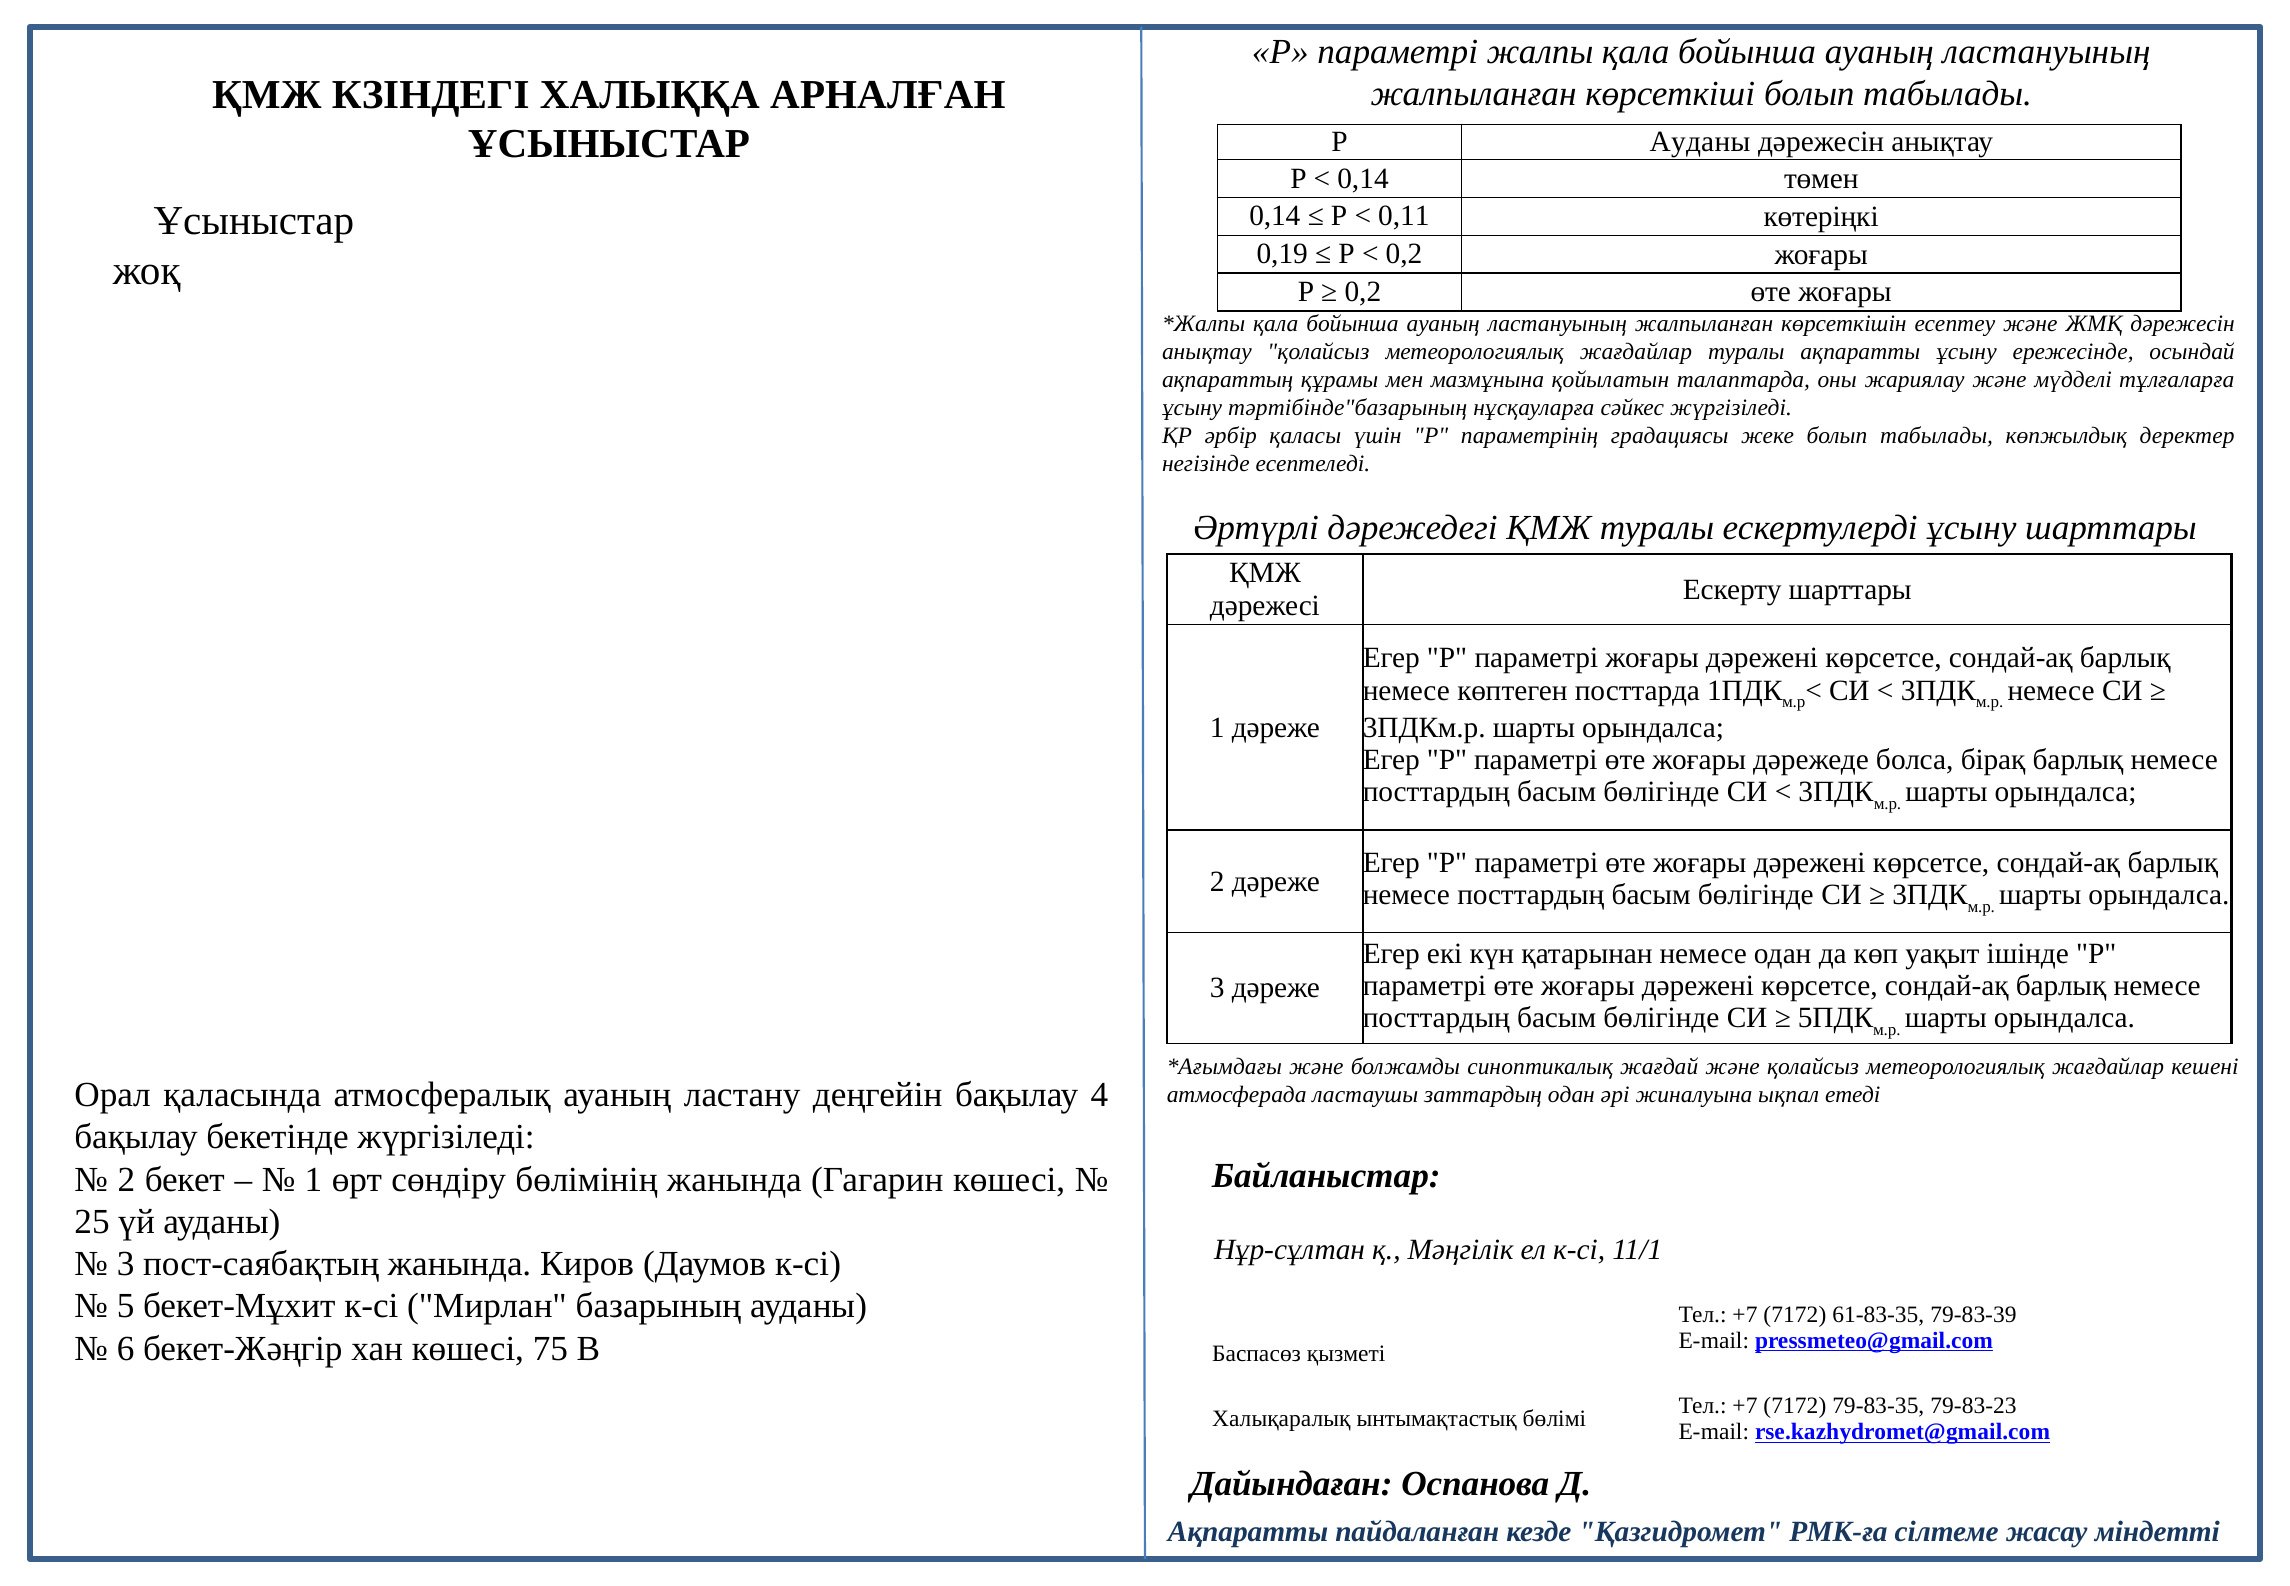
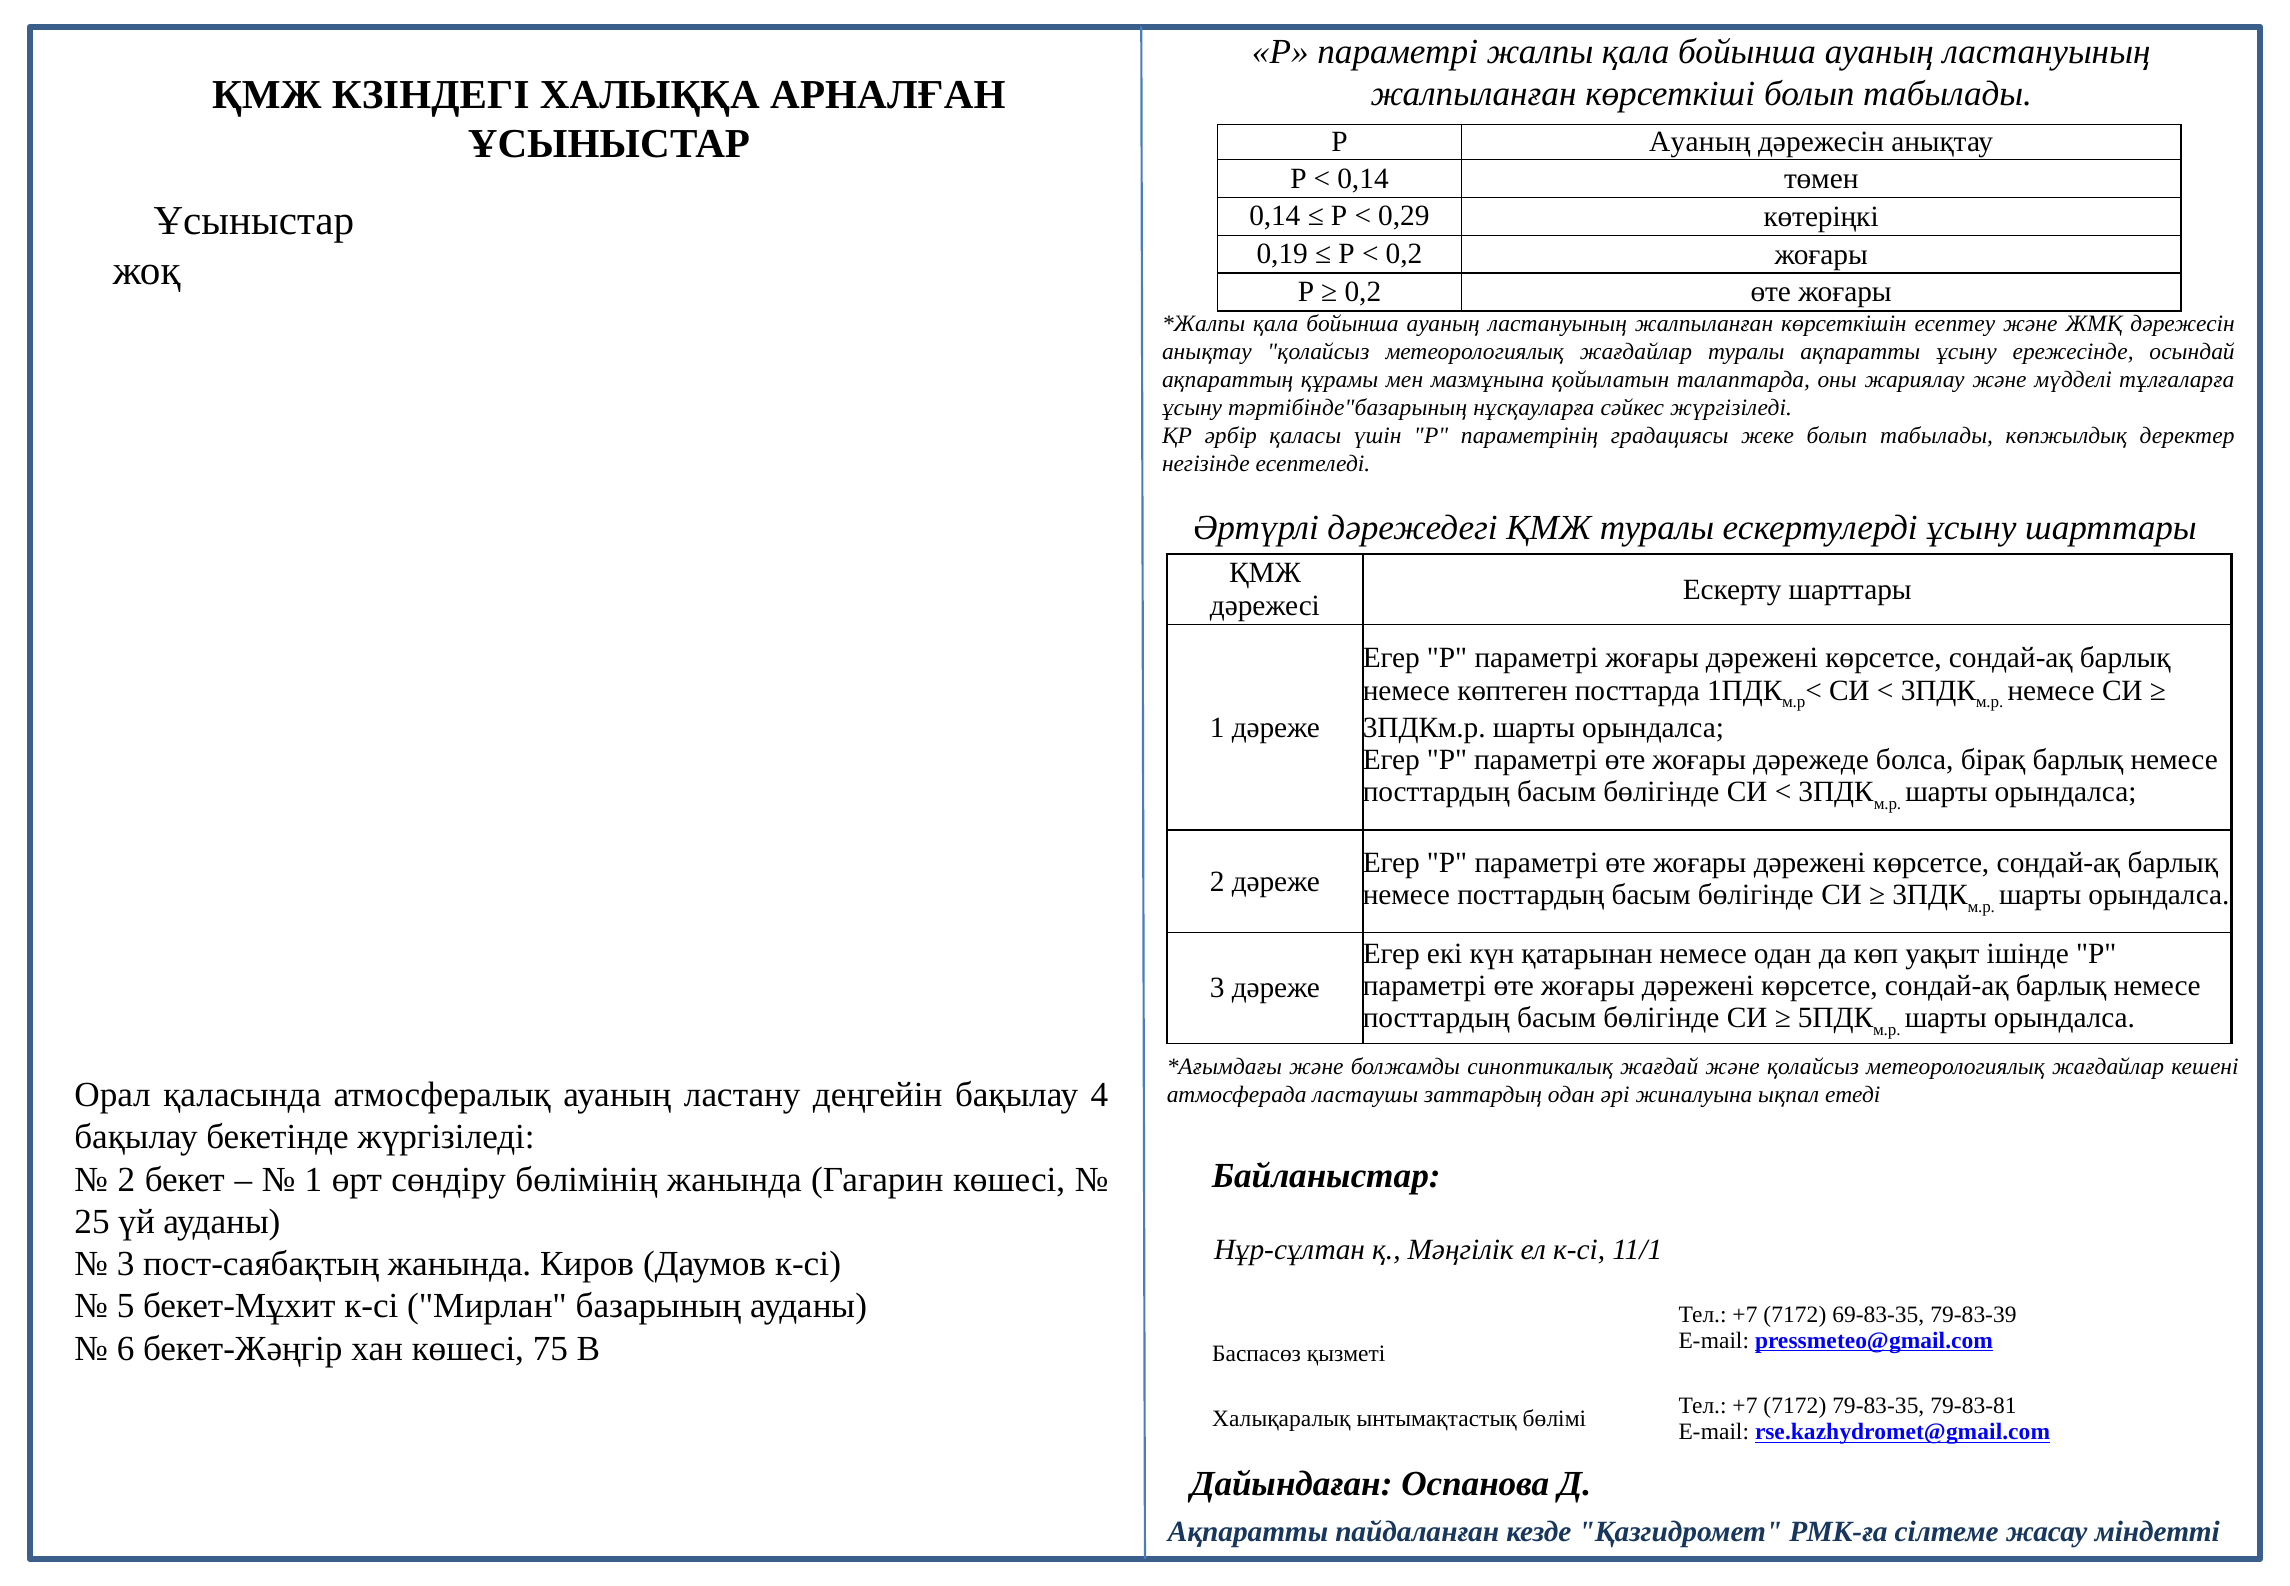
Р Ауданы: Ауданы -> Ауаның
0,11: 0,11 -> 0,29
61-83-35: 61-83-35 -> 69-83-35
79-83-23: 79-83-23 -> 79-83-81
